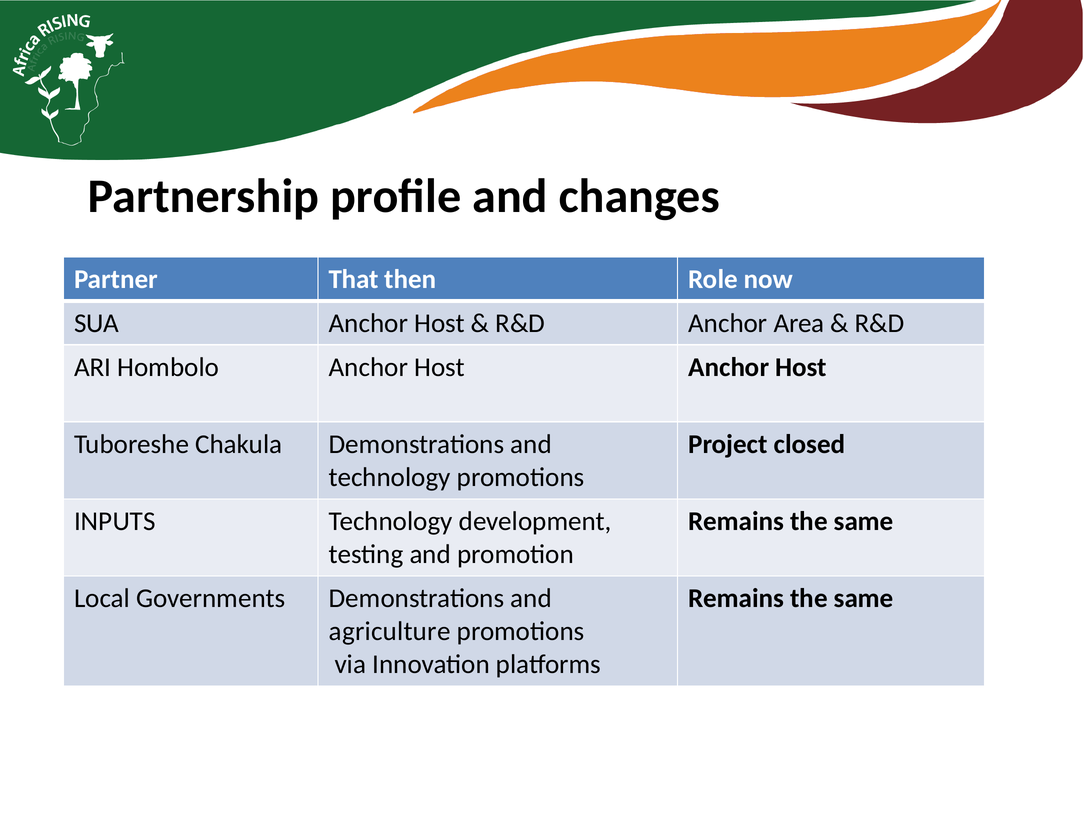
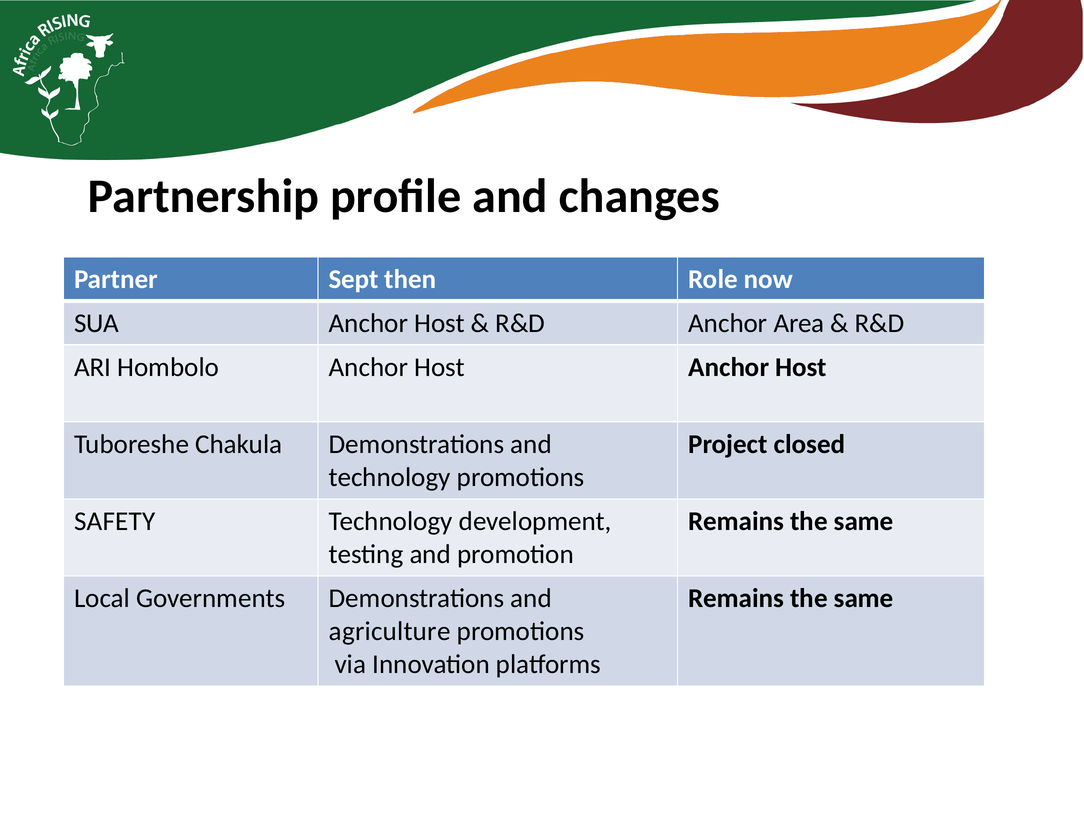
That: That -> Sept
INPUTS: INPUTS -> SAFETY
